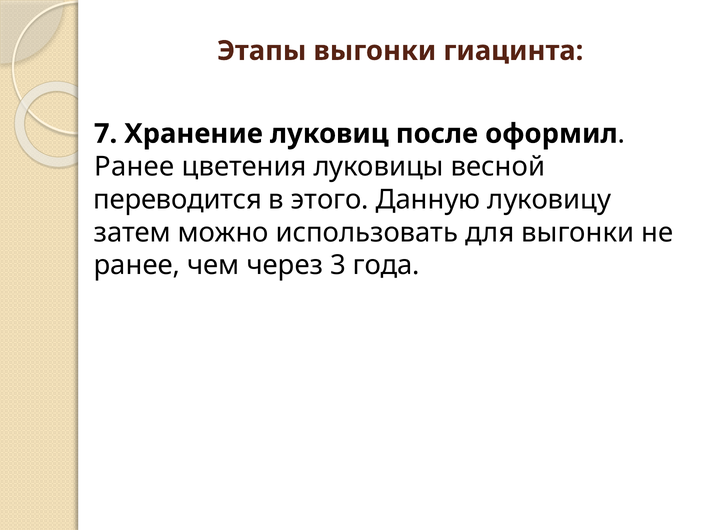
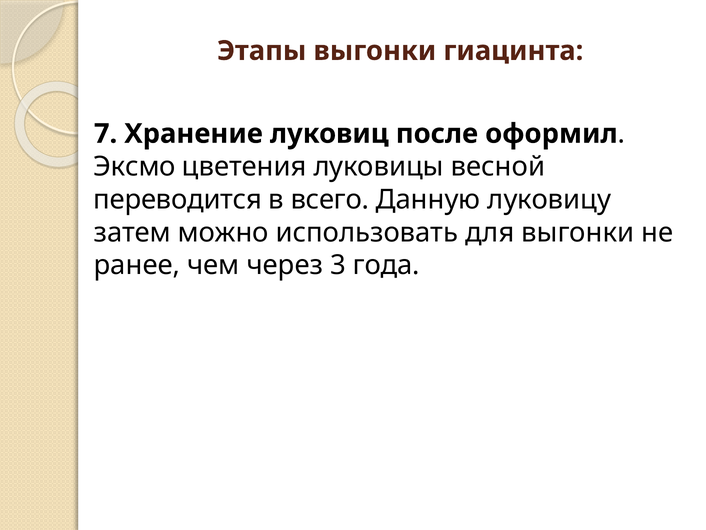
Ранее at (134, 166): Ранее -> Эксмо
этого: этого -> всего
